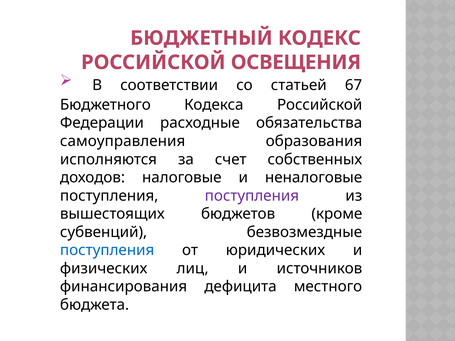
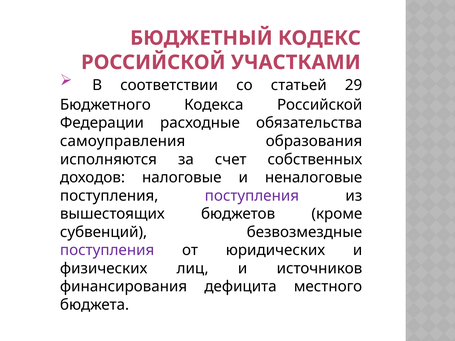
ОСВЕЩЕНИЯ: ОСВЕЩЕНИЯ -> УЧАСТКАМИ
67: 67 -> 29
поступления at (107, 250) colour: blue -> purple
